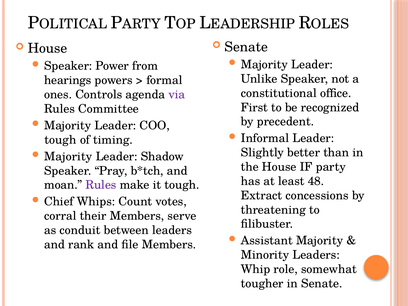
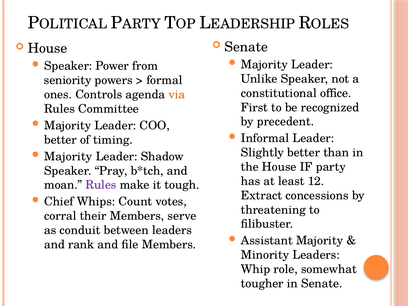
hearings: hearings -> seniority
via colour: purple -> orange
tough at (60, 140): tough -> better
48: 48 -> 12
